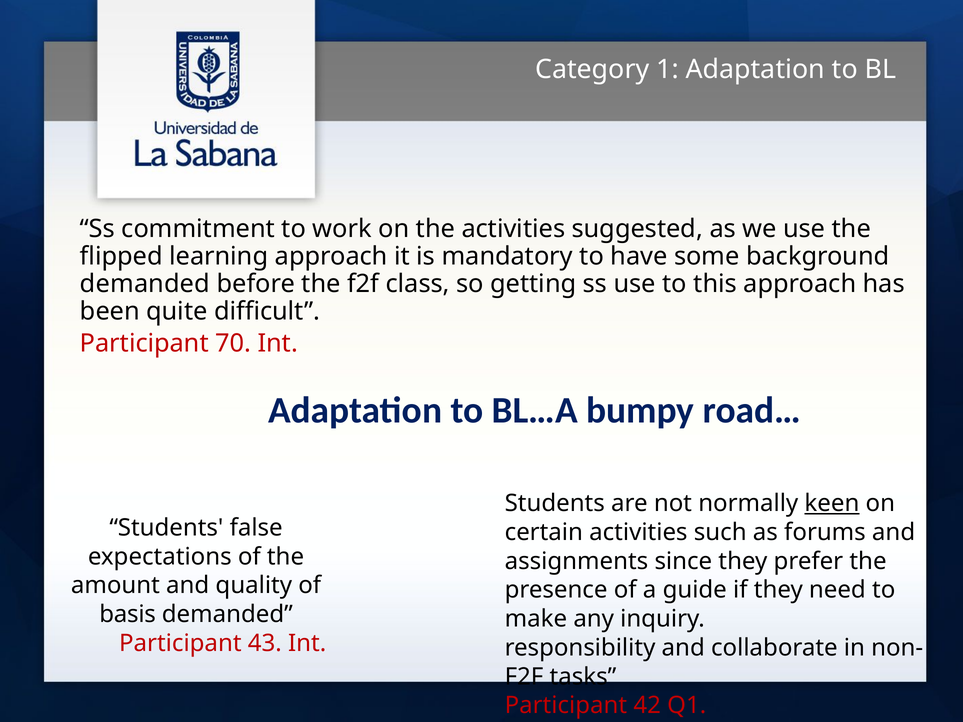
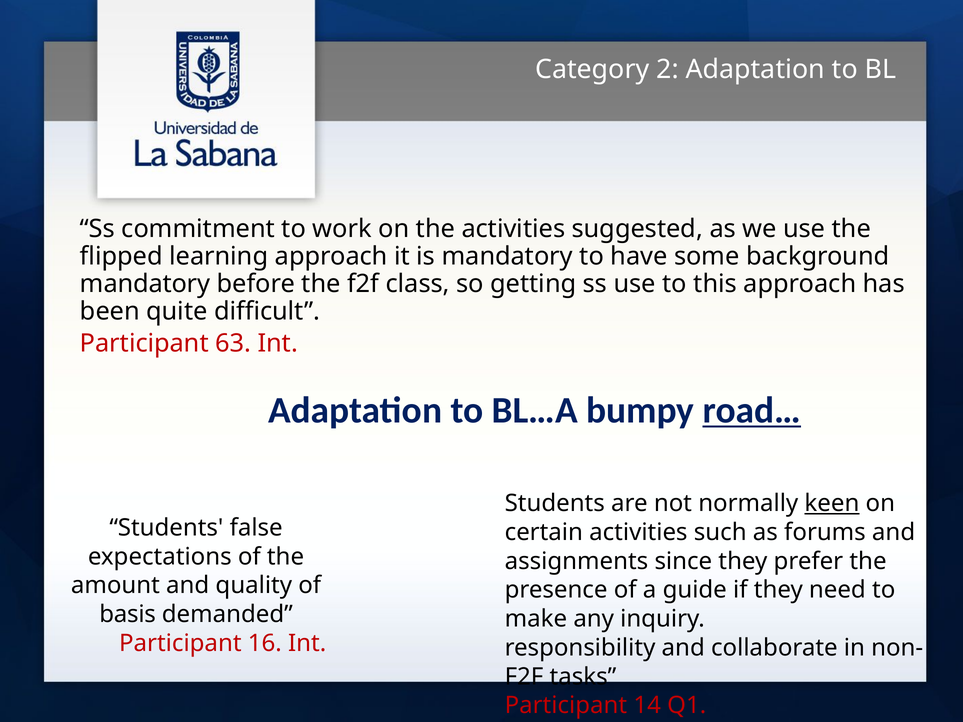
1: 1 -> 2
demanded at (145, 284): demanded -> mandatory
70: 70 -> 63
road… underline: none -> present
43: 43 -> 16
42: 42 -> 14
